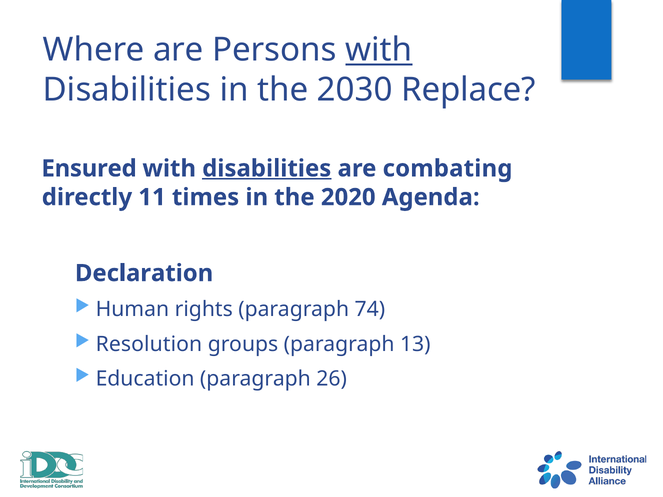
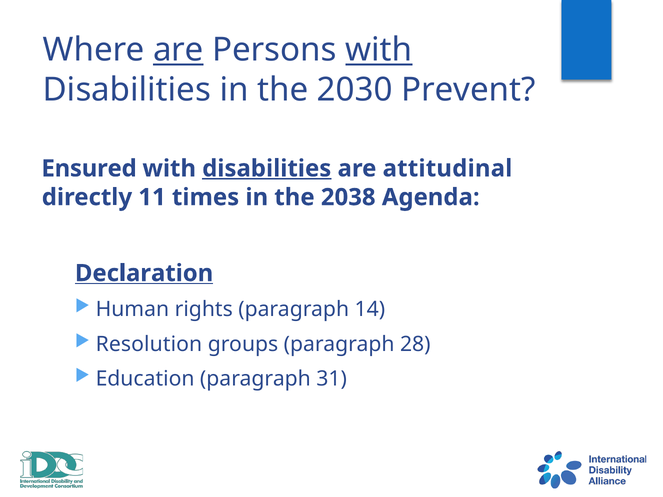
are at (178, 50) underline: none -> present
Replace: Replace -> Prevent
combating: combating -> attitudinal
2020: 2020 -> 2038
Declaration underline: none -> present
74: 74 -> 14
13: 13 -> 28
26: 26 -> 31
